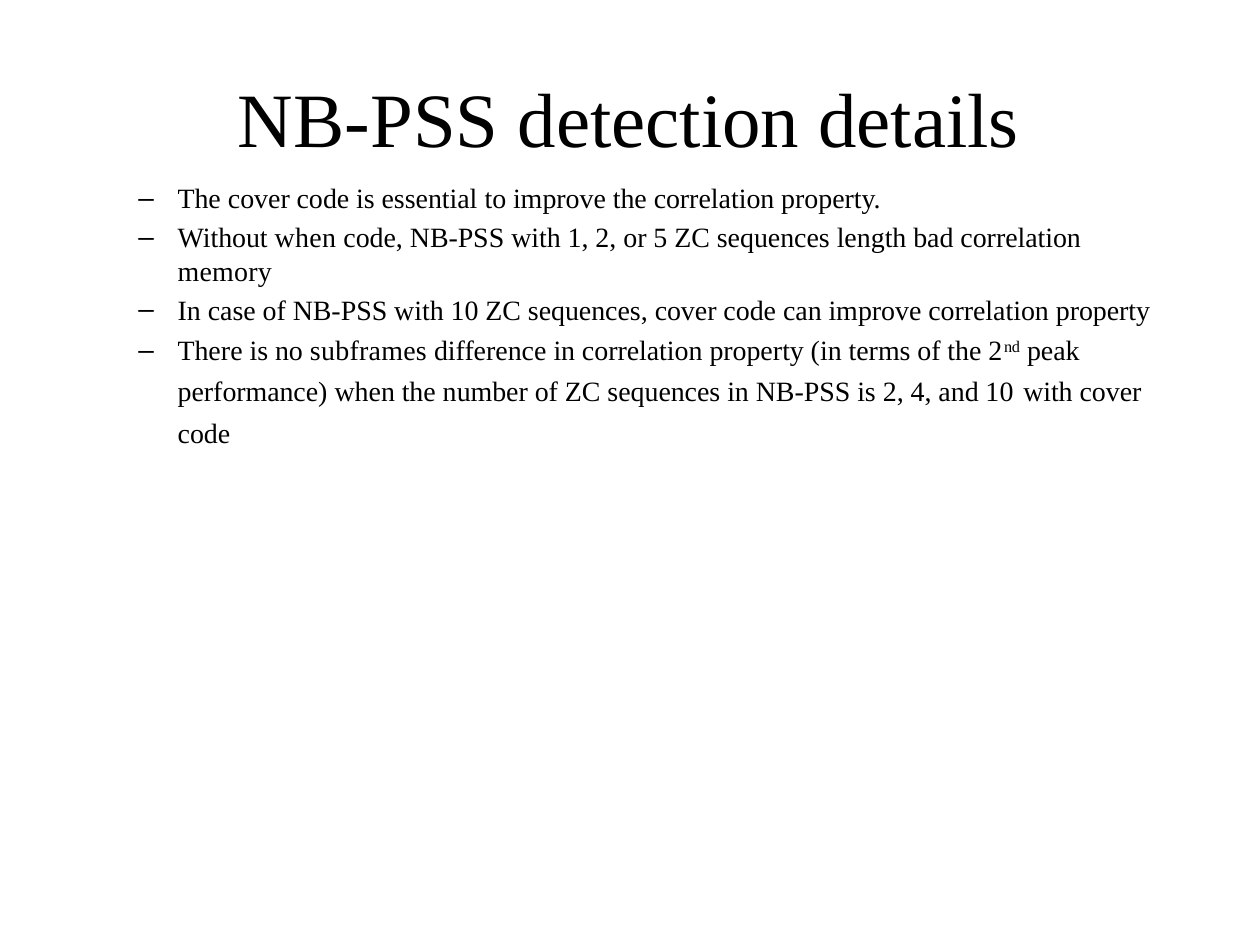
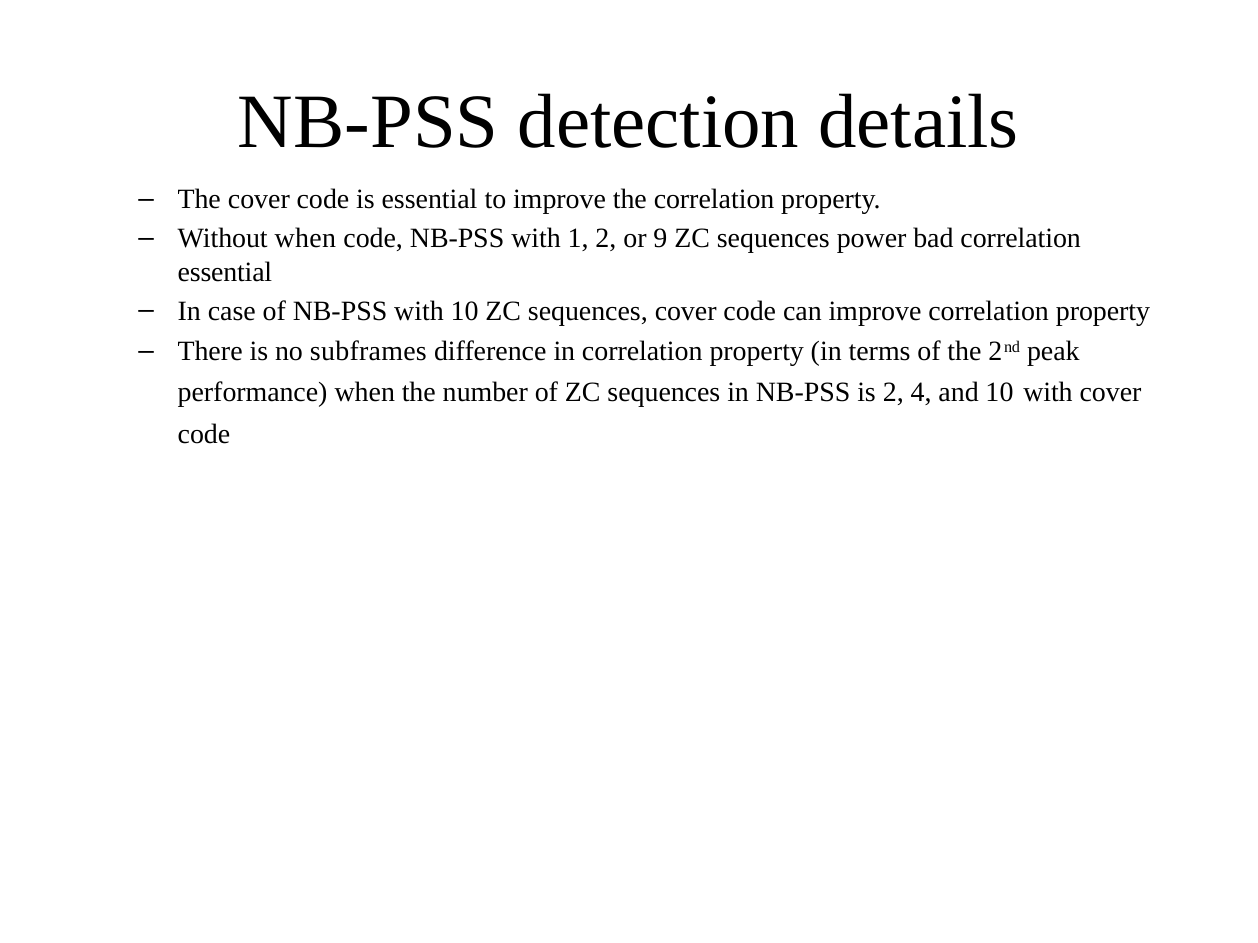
5: 5 -> 9
length: length -> power
memory at (225, 272): memory -> essential
